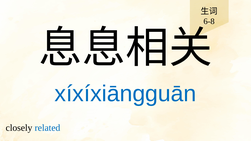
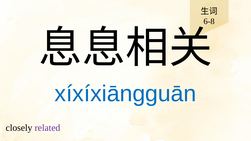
related colour: blue -> purple
